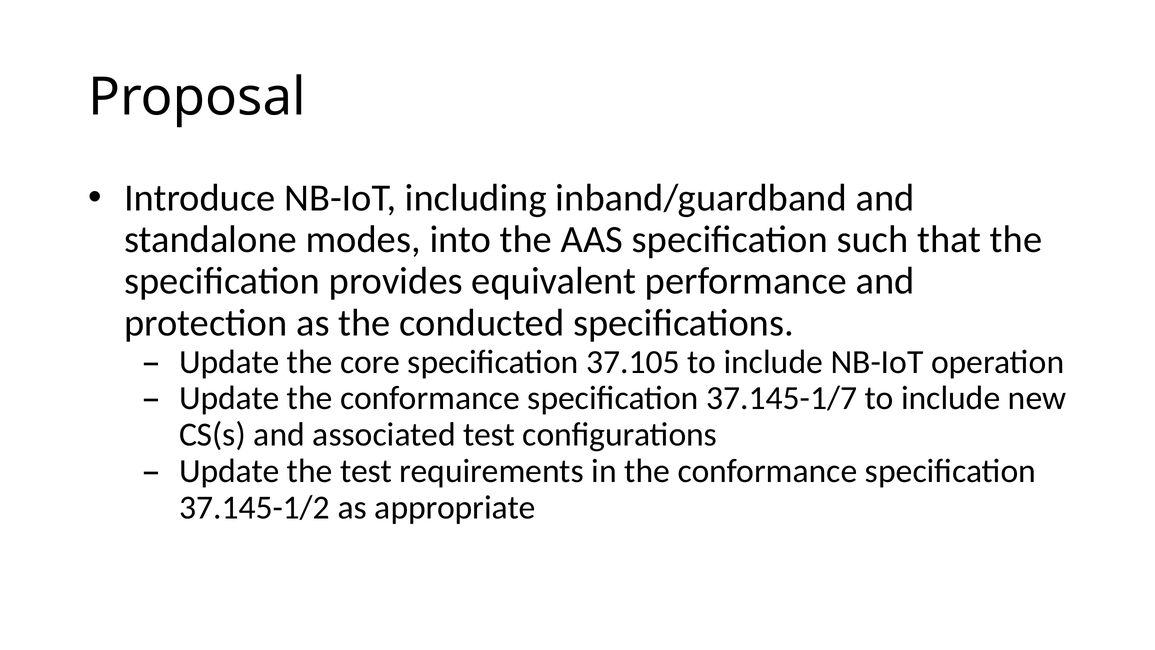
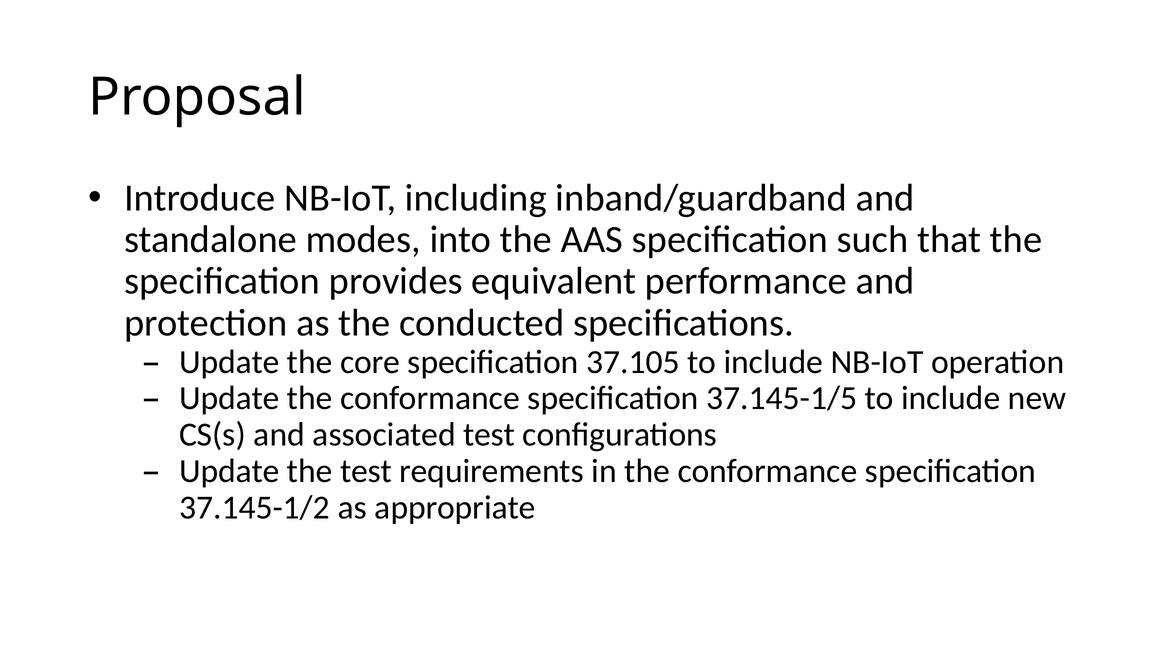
37.145-1/7: 37.145-1/7 -> 37.145-1/5
